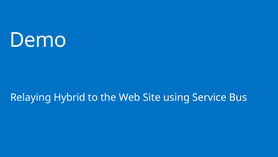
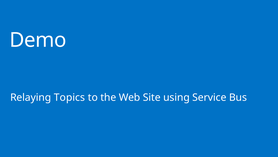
Hybrid: Hybrid -> Topics
